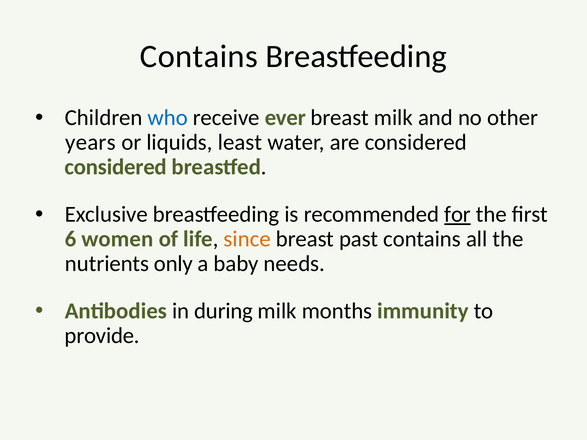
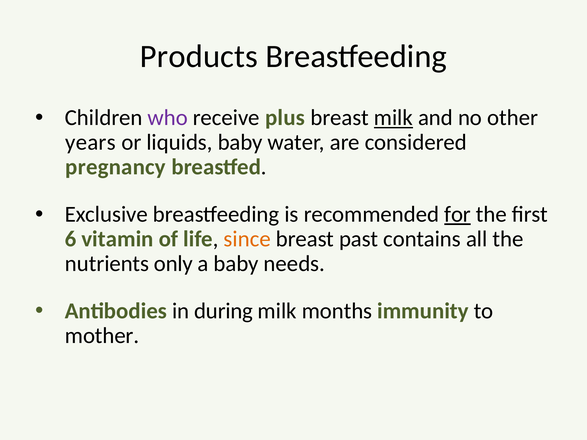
Contains at (199, 57): Contains -> Products
who colour: blue -> purple
ever: ever -> plus
milk at (393, 118) underline: none -> present
liquids least: least -> baby
considered at (116, 167): considered -> pregnancy
women: women -> vitamin
provide: provide -> mother
